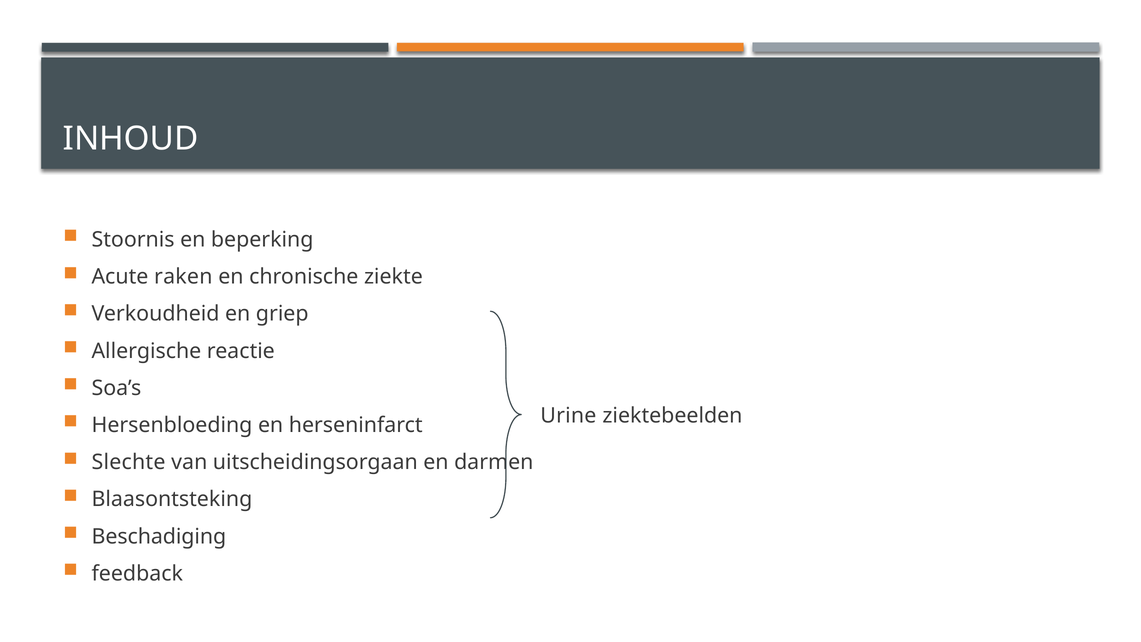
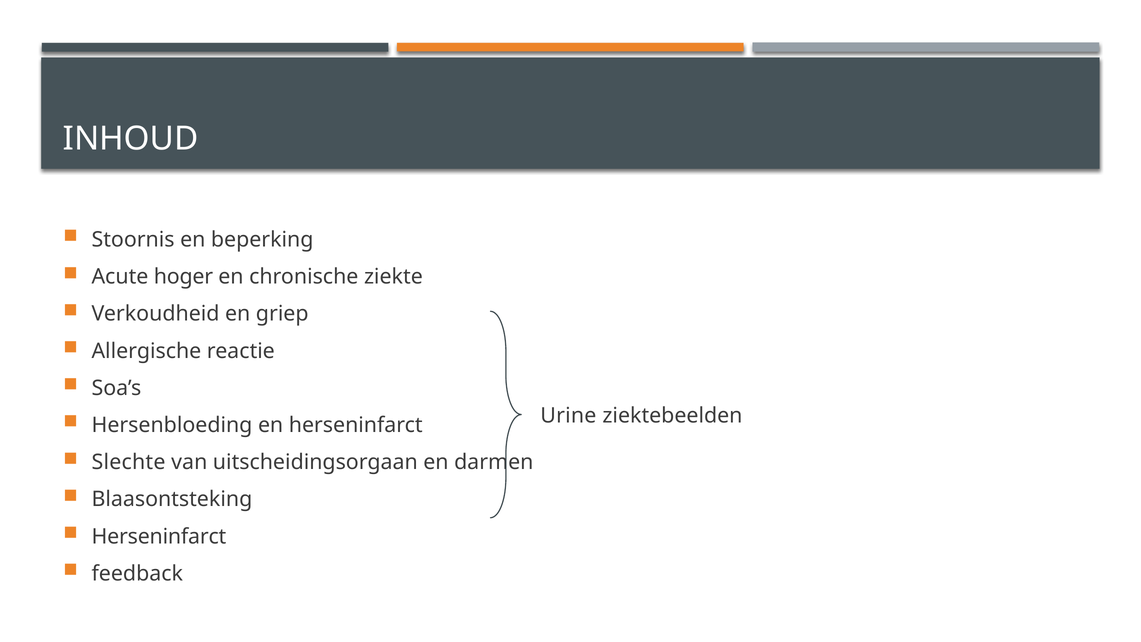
raken: raken -> hoger
Beschadiging at (159, 536): Beschadiging -> Herseninfarct
